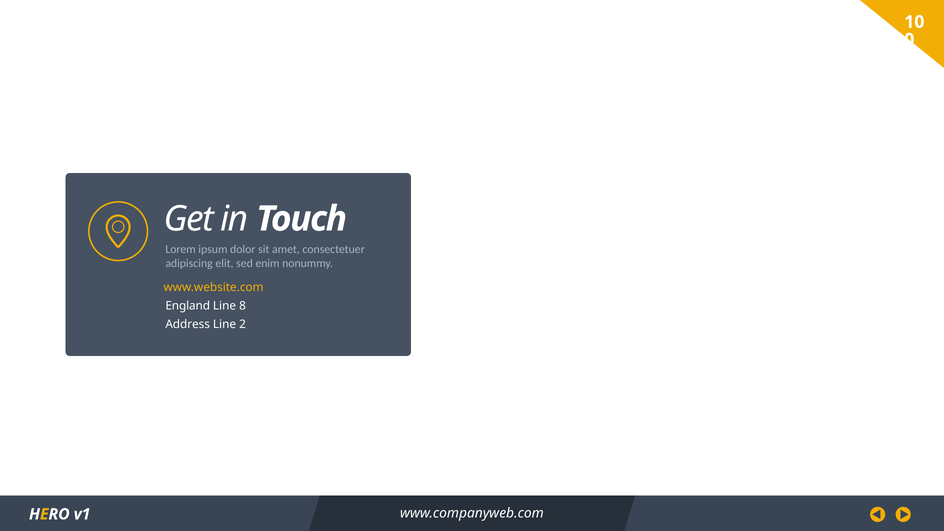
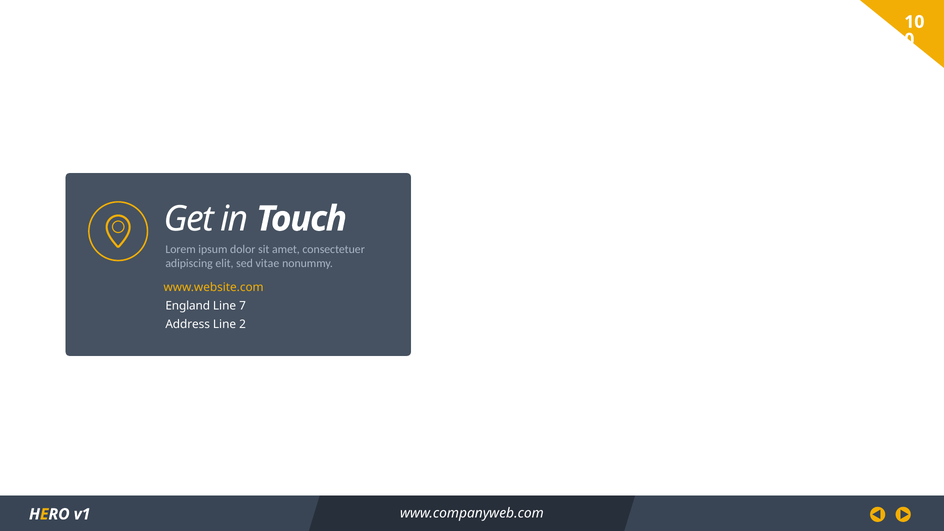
enim: enim -> vitae
8: 8 -> 7
